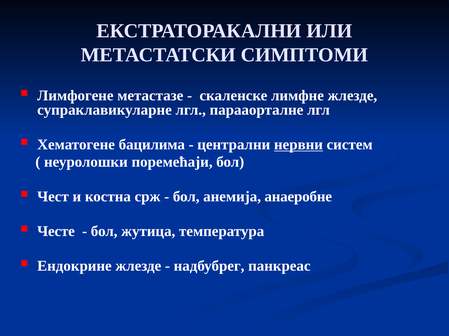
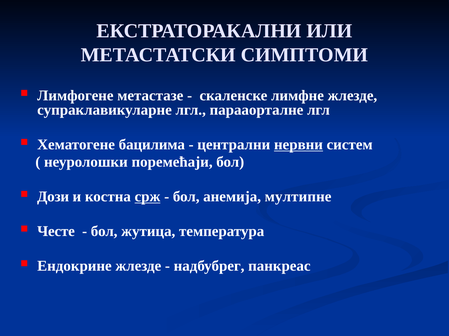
Чест: Чест -> Дози
срж underline: none -> present
анаеробне: анаеробне -> мултипне
